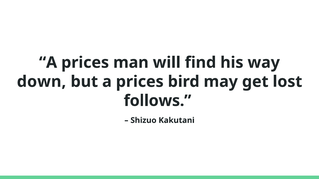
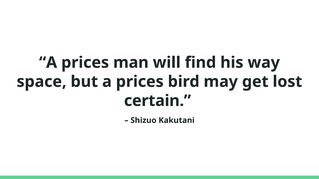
down: down -> space
follows: follows -> certain
